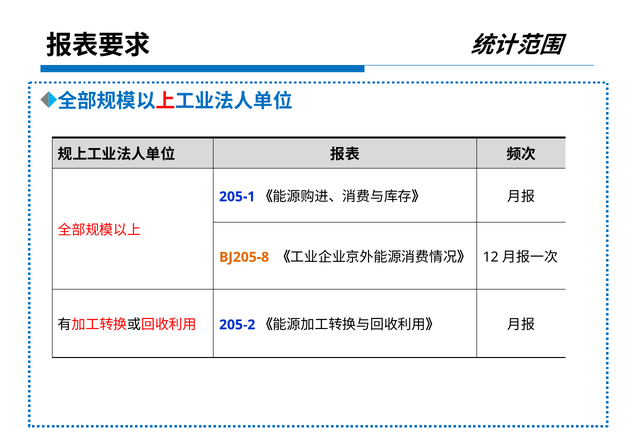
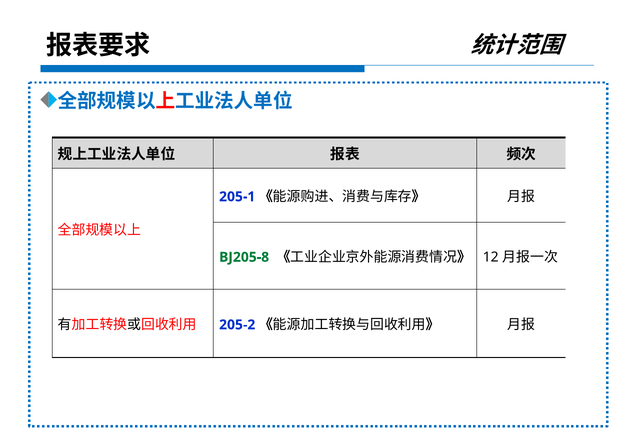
BJ205-8 colour: orange -> green
